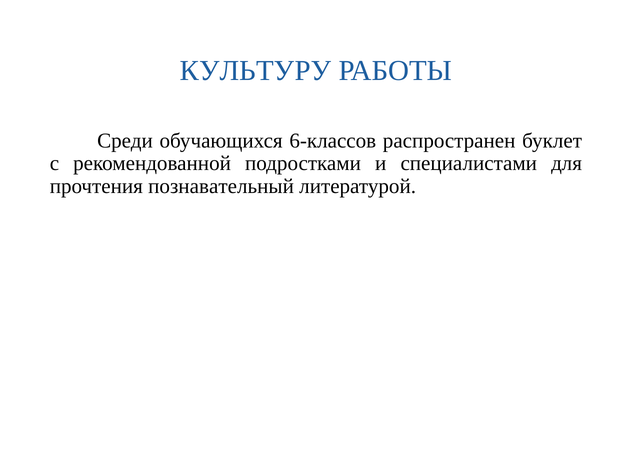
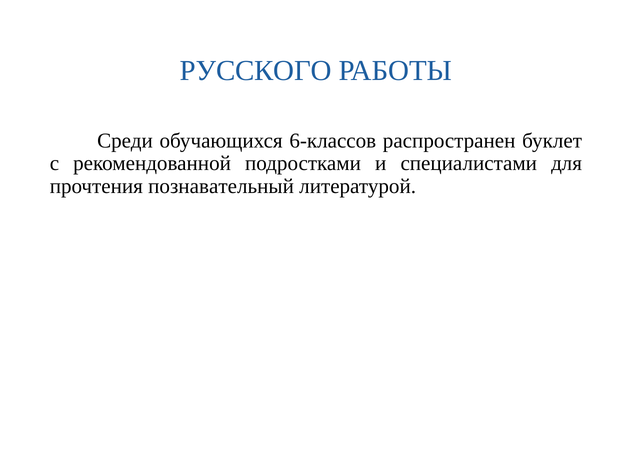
КУЛЬТУРУ: КУЛЬТУРУ -> РУССКОГО
